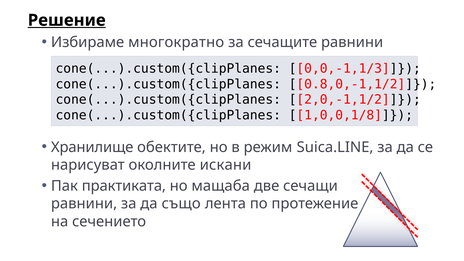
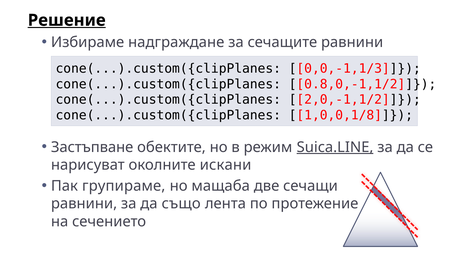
многократно: многократно -> надграждане
Хранилище: Хранилище -> Застъпване
Suica.LINE underline: none -> present
практиката: практиката -> групираме
